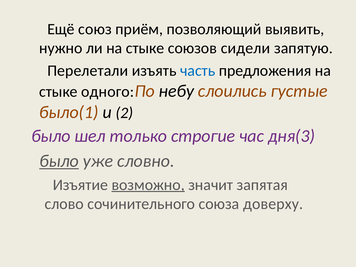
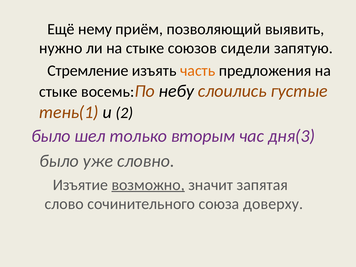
союз: союз -> нему
Перелетали: Перелетали -> Стремление
часть colour: blue -> orange
одного: одного -> восемь
было(1: было(1 -> тень(1
строгие: строгие -> вторым
было at (59, 161) underline: present -> none
